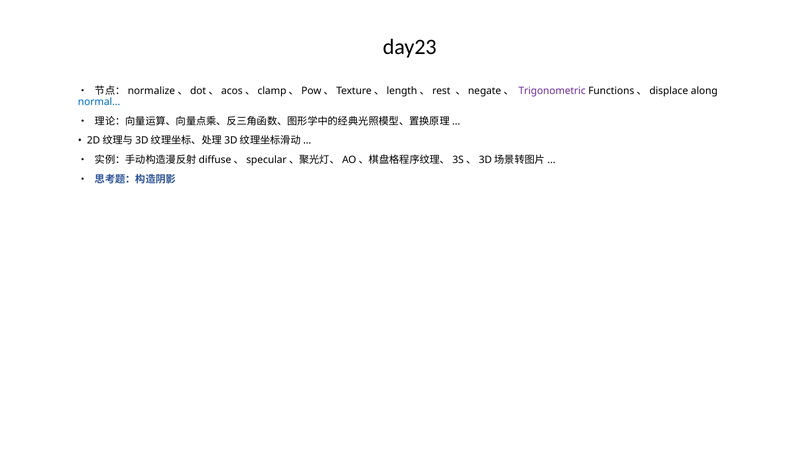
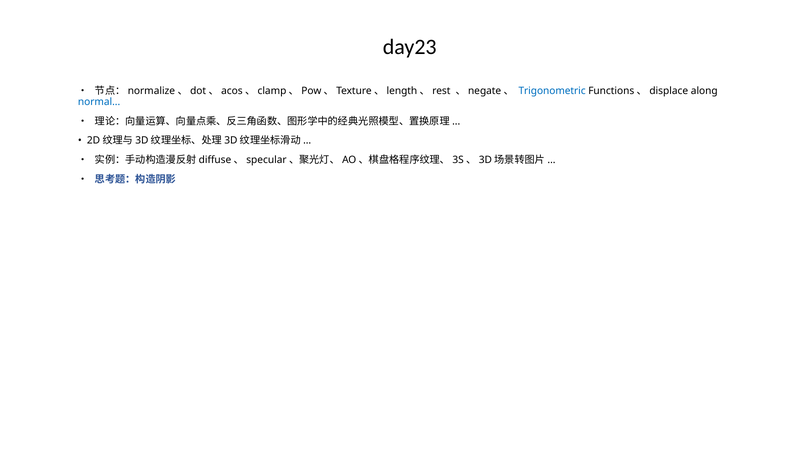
Trigonometric colour: purple -> blue
